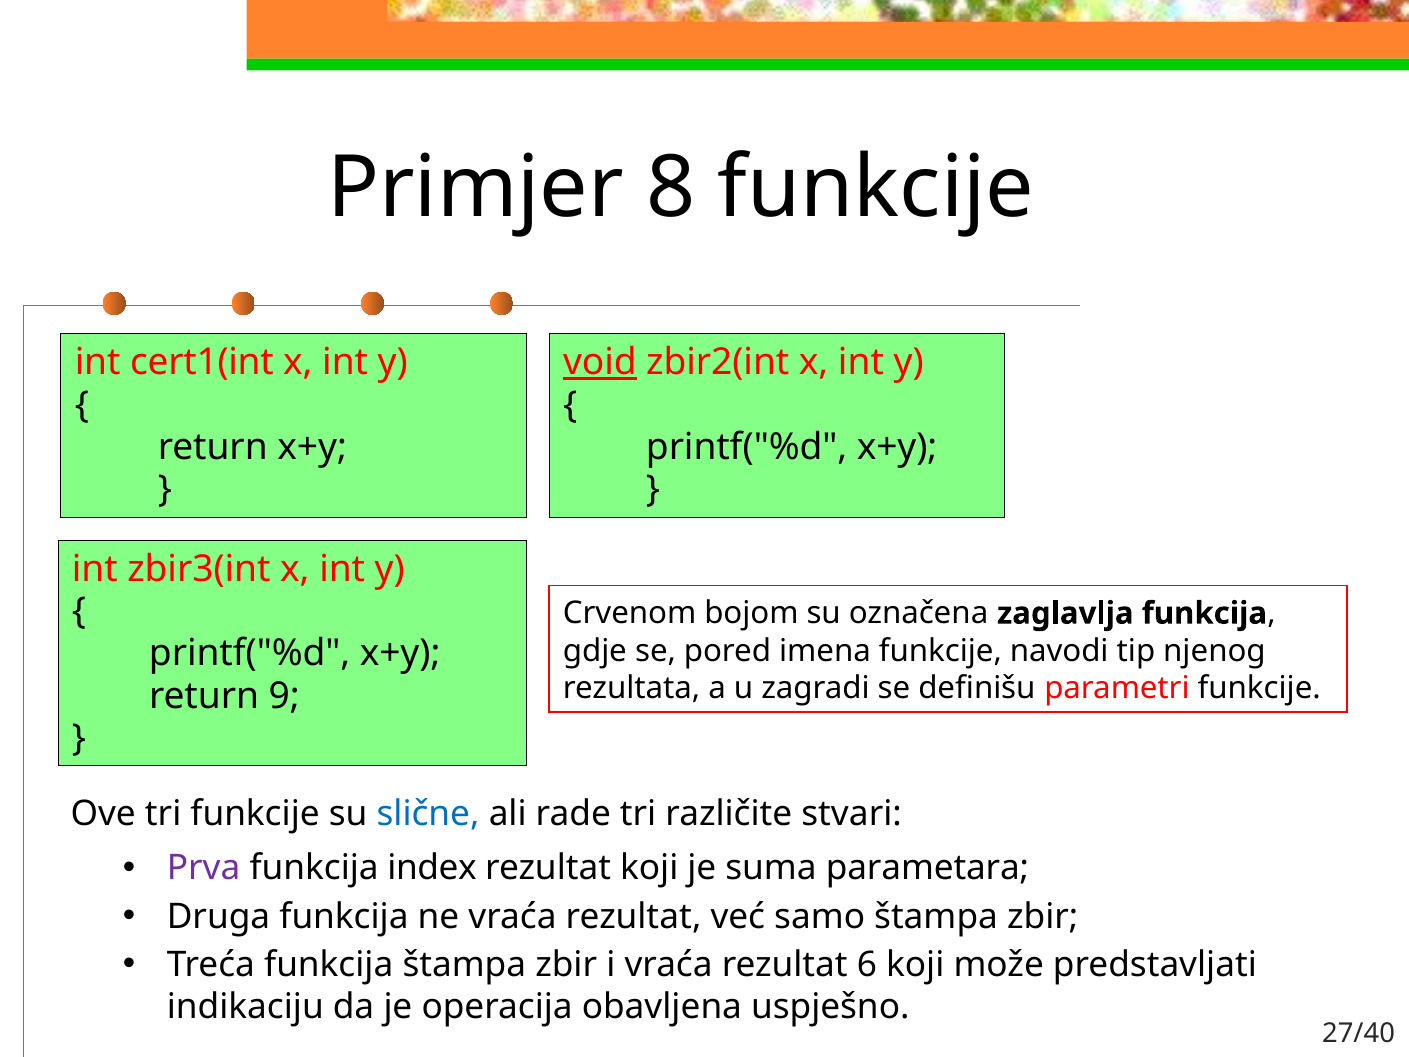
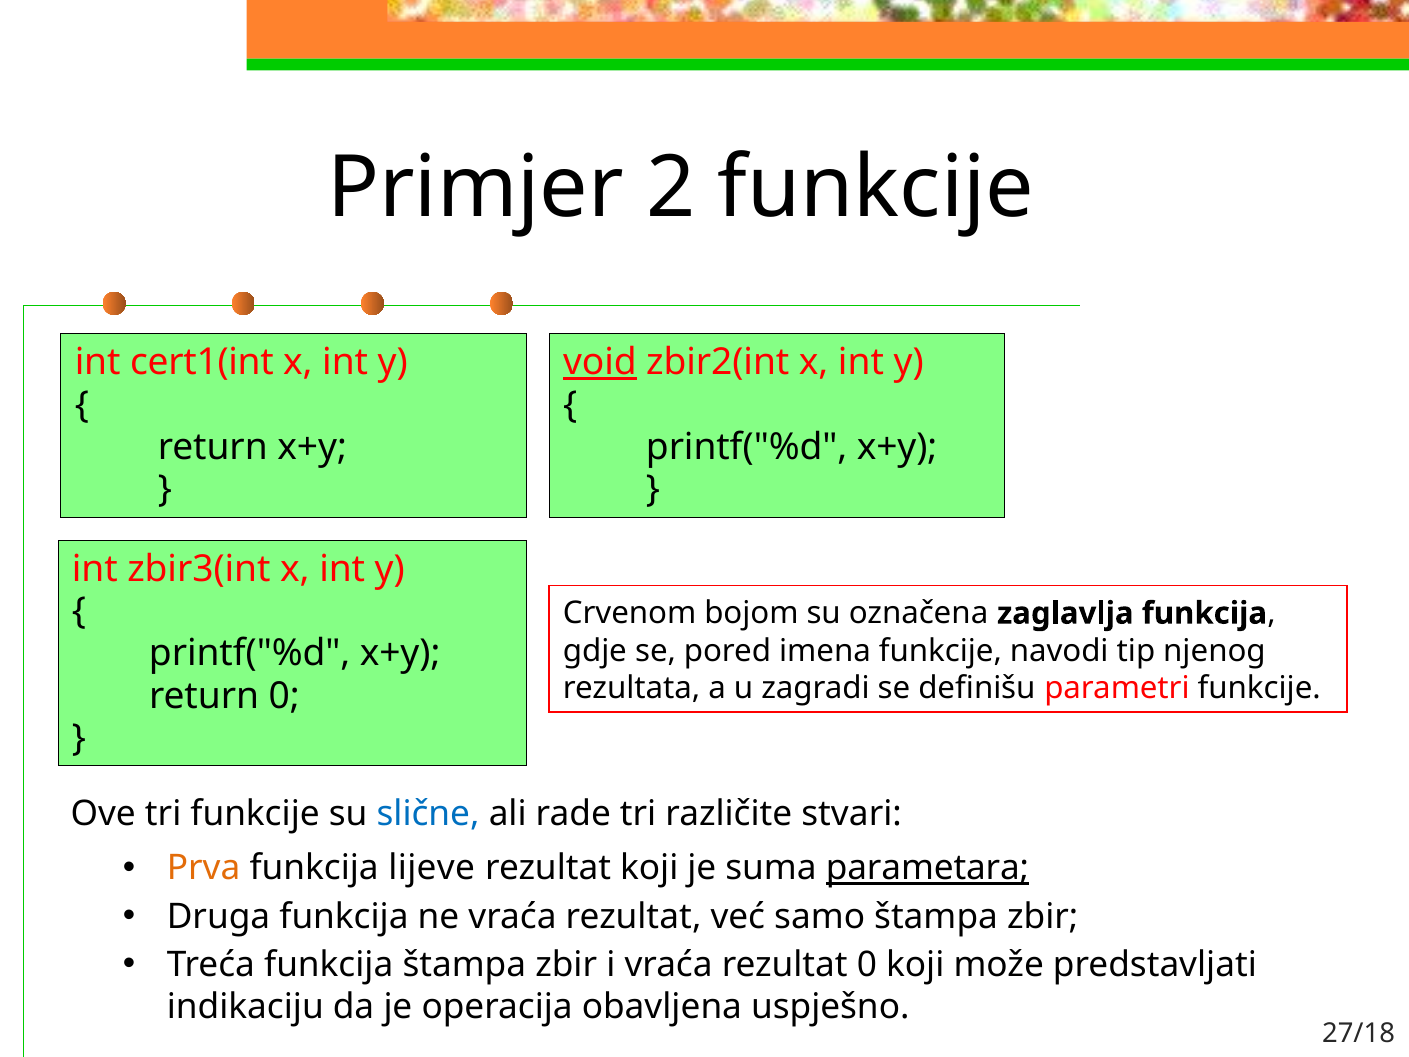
8: 8 -> 2
return 9: 9 -> 0
Prva colour: purple -> orange
index: index -> lijeve
parametara underline: none -> present
rezultat 6: 6 -> 0
27/40: 27/40 -> 27/18
